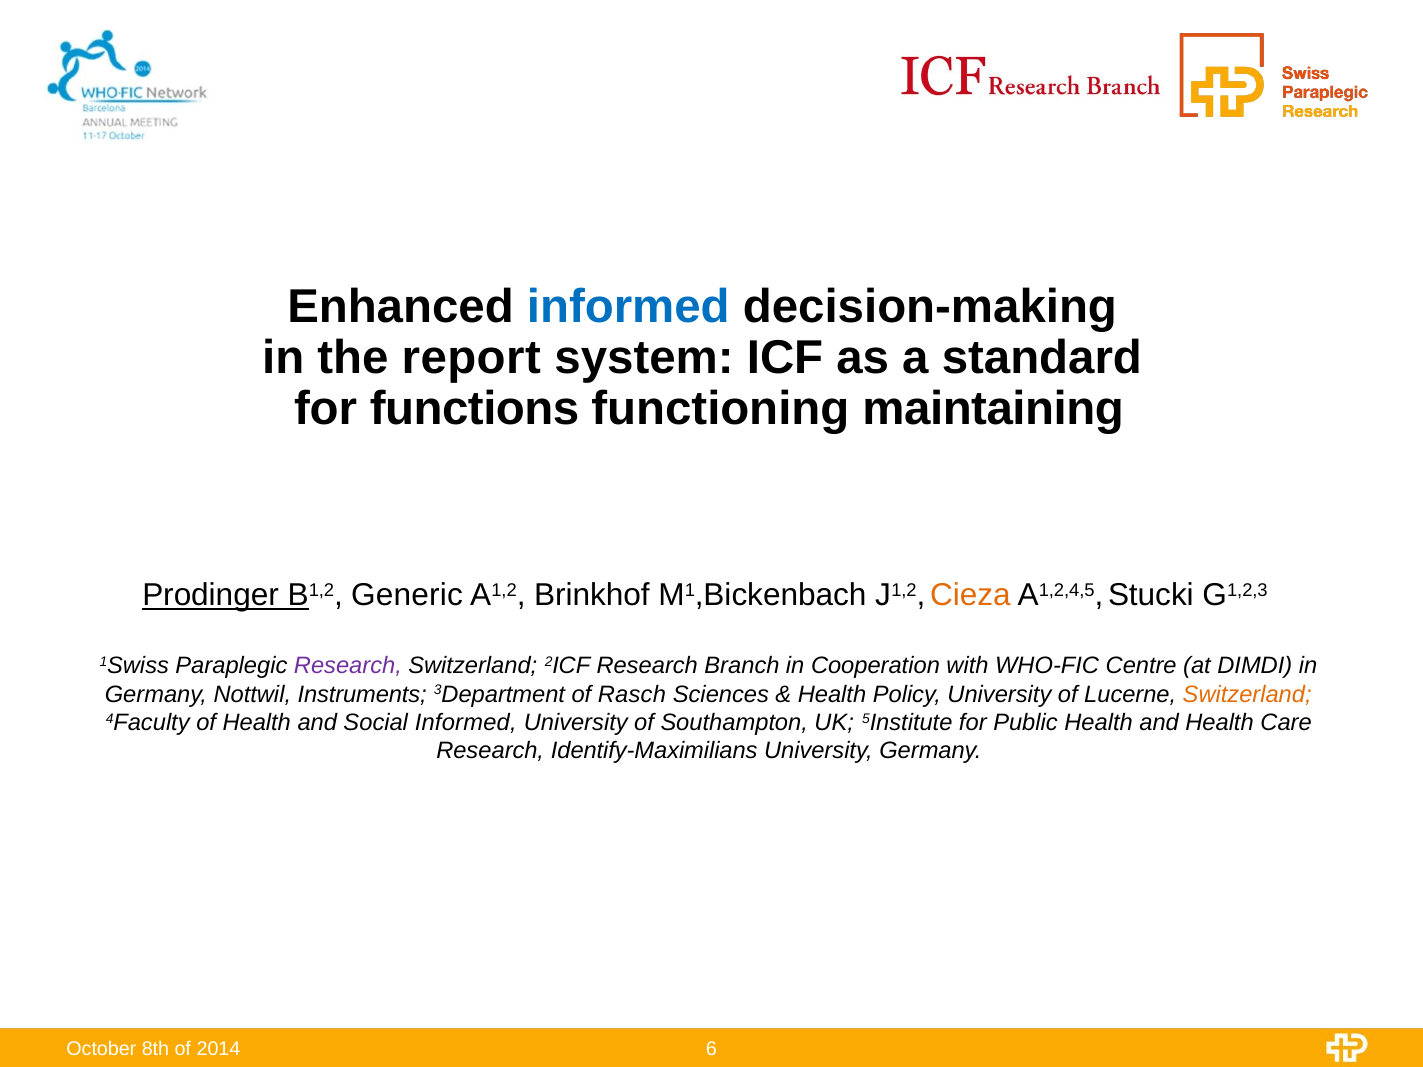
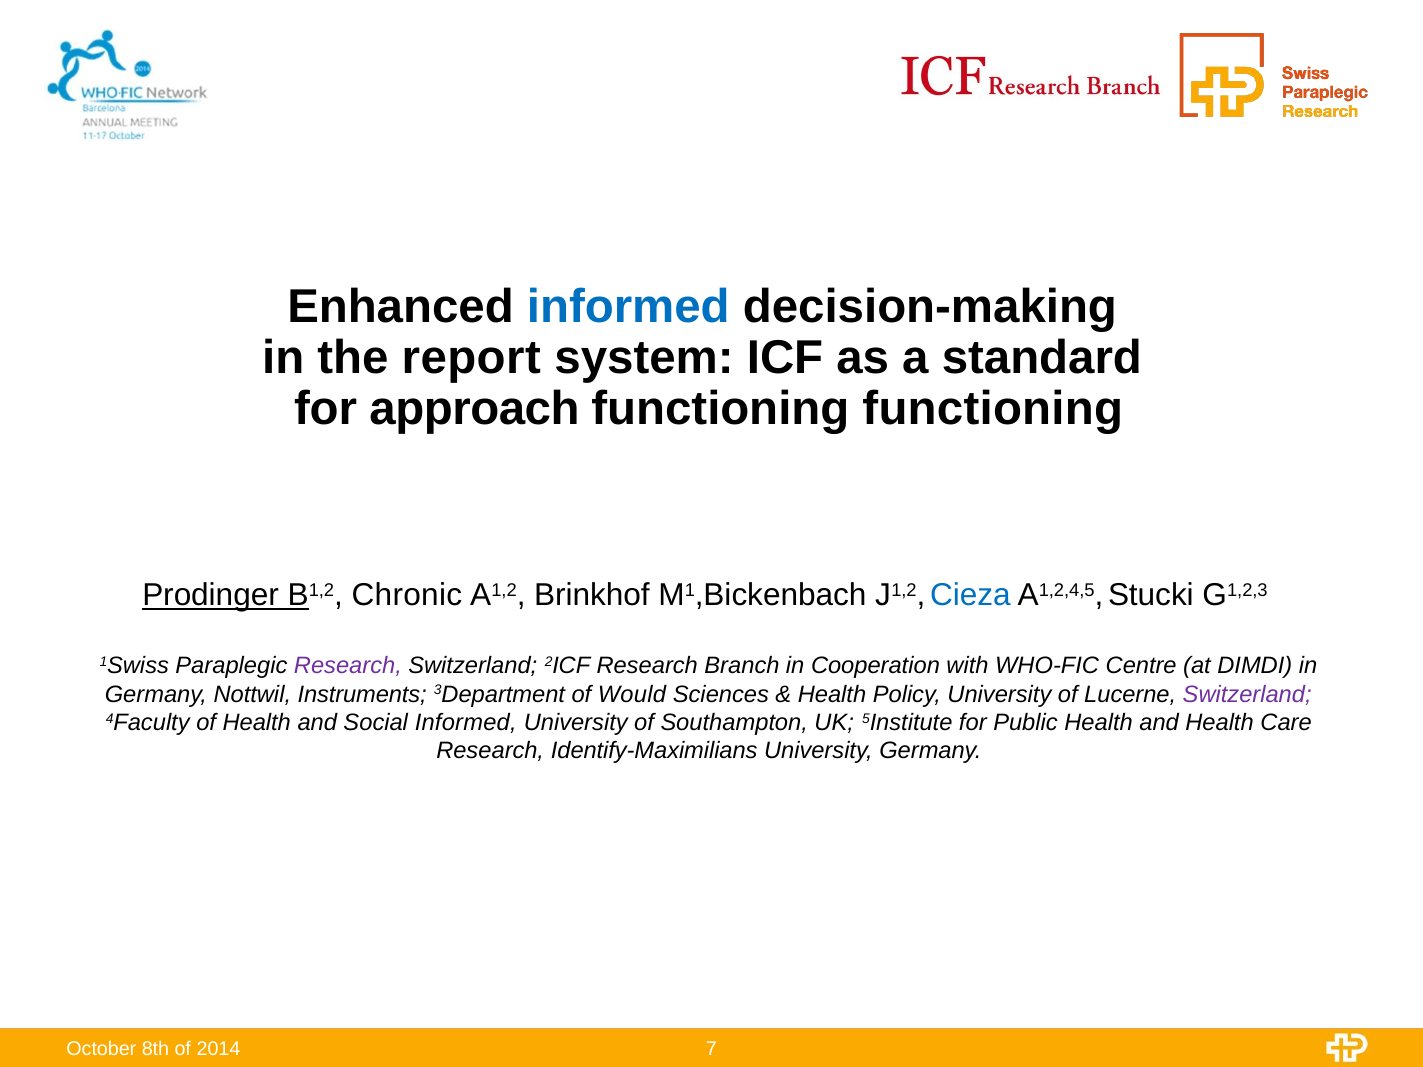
functions: functions -> approach
functioning maintaining: maintaining -> functioning
Generic: Generic -> Chronic
Cieza colour: orange -> blue
Rasch: Rasch -> Would
Switzerland at (1247, 694) colour: orange -> purple
6: 6 -> 7
